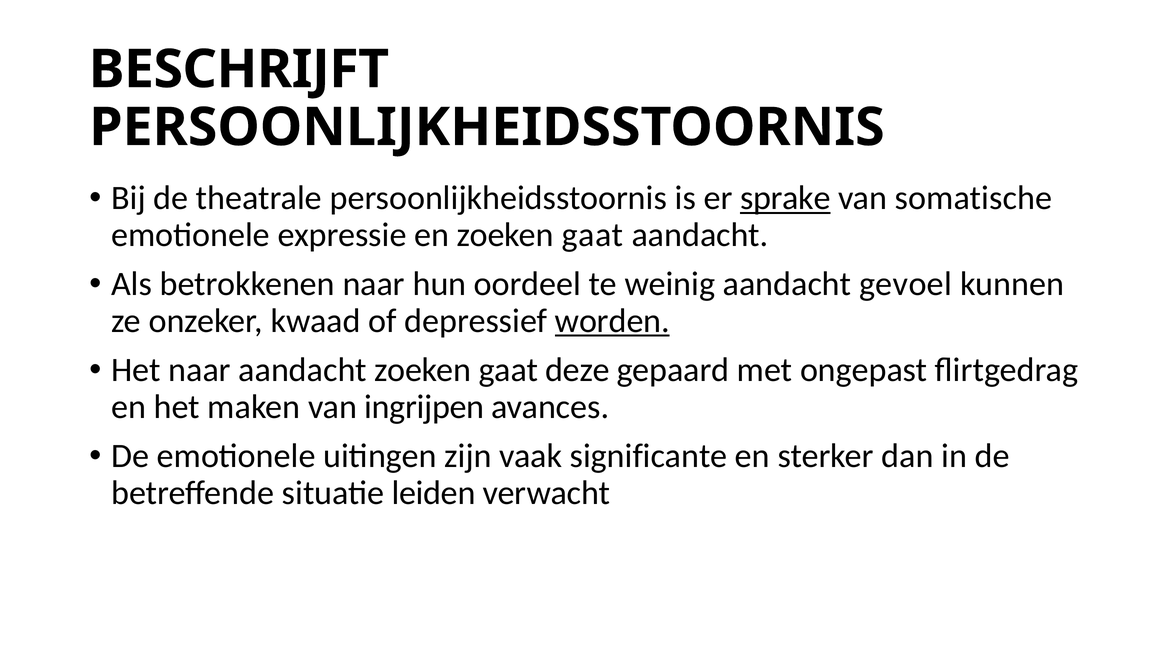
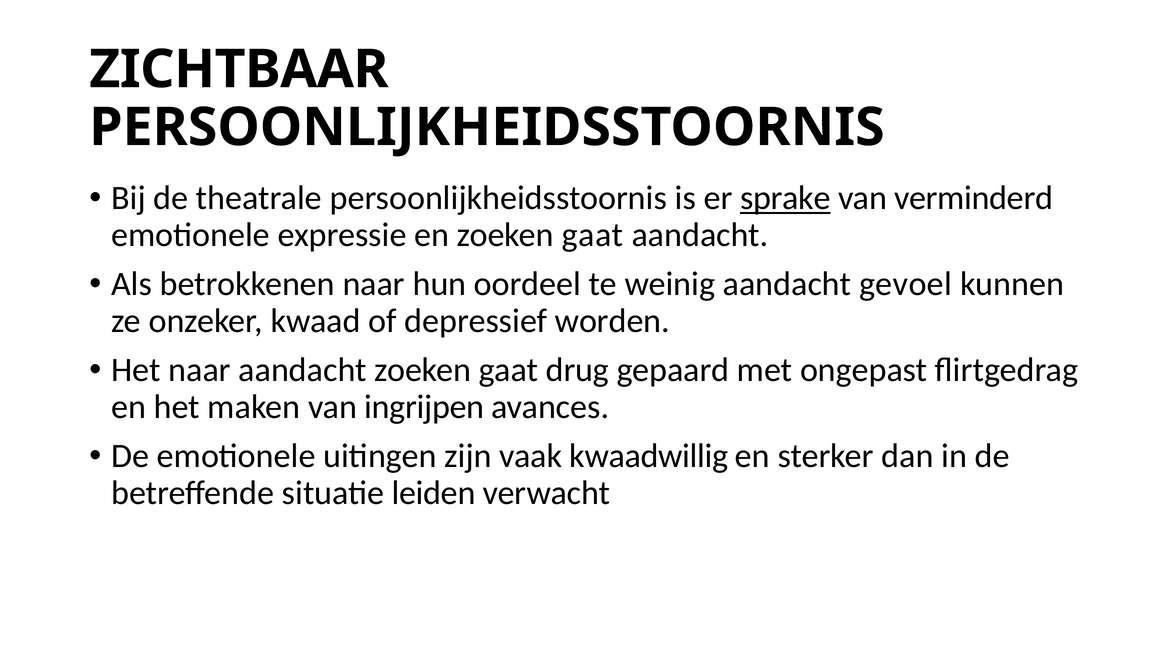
BESCHRIJFT: BESCHRIJFT -> ZICHTBAAR
somatische: somatische -> verminderd
worden underline: present -> none
deze: deze -> drug
significante: significante -> kwaadwillig
